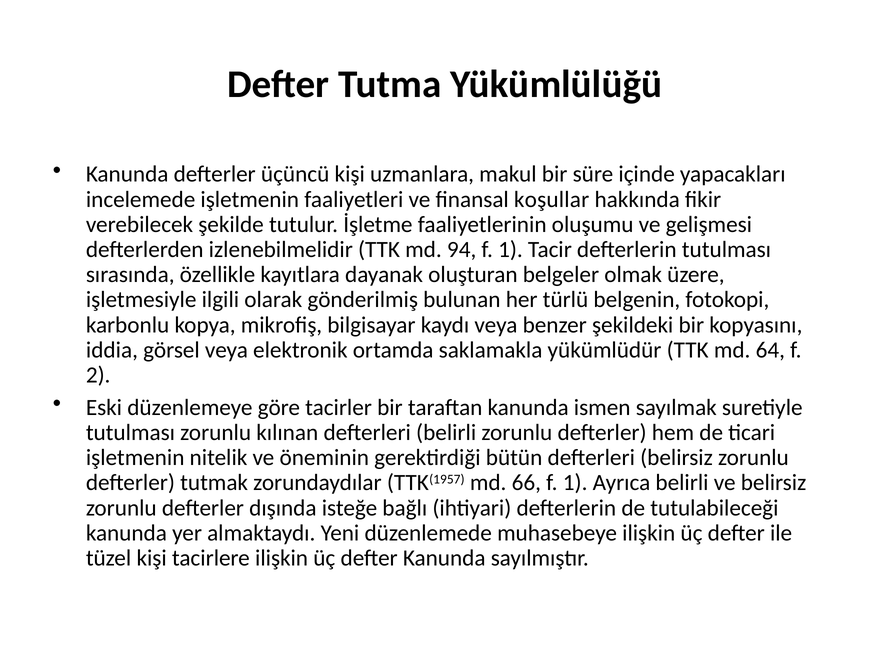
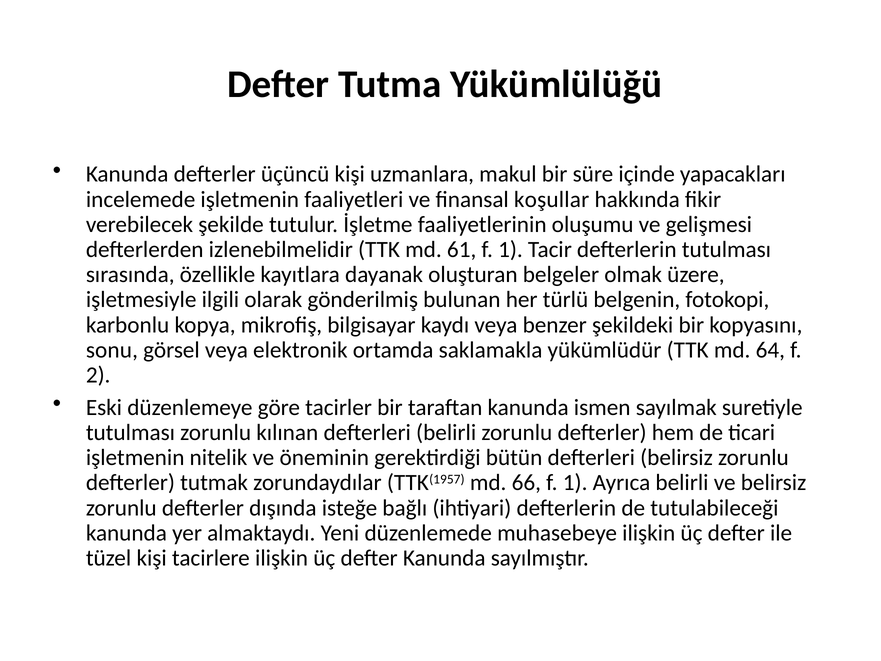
94: 94 -> 61
iddia: iddia -> sonu
